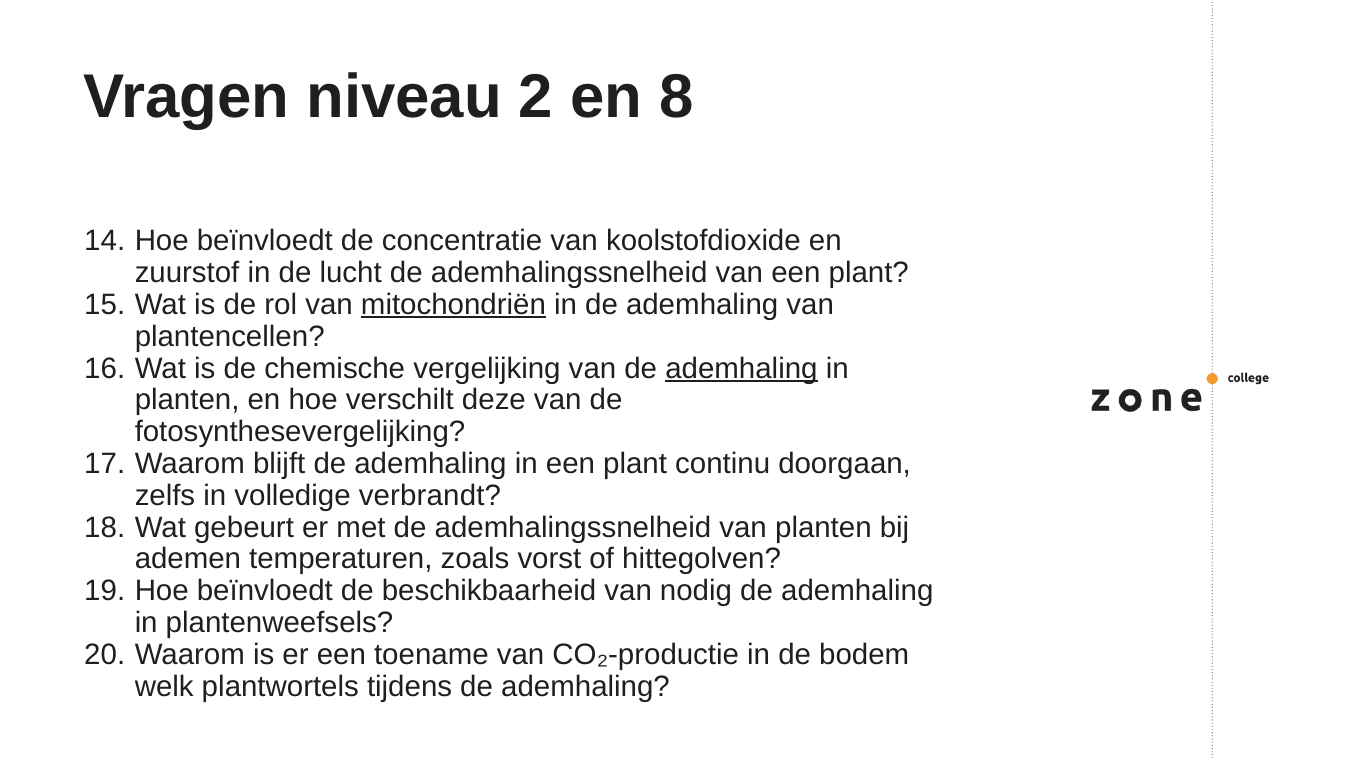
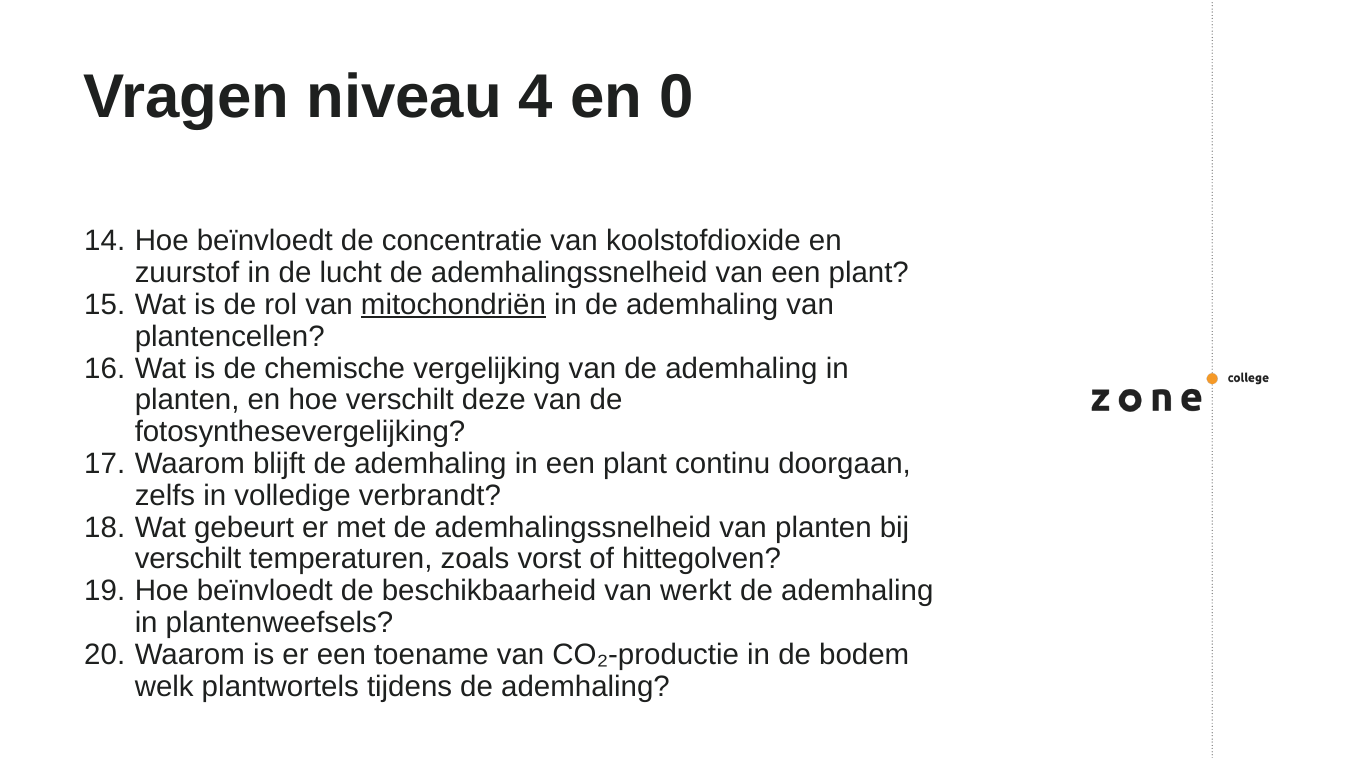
2: 2 -> 4
8: 8 -> 0
ademhaling at (741, 368) underline: present -> none
ademen at (188, 559): ademen -> verschilt
nodig: nodig -> werkt
